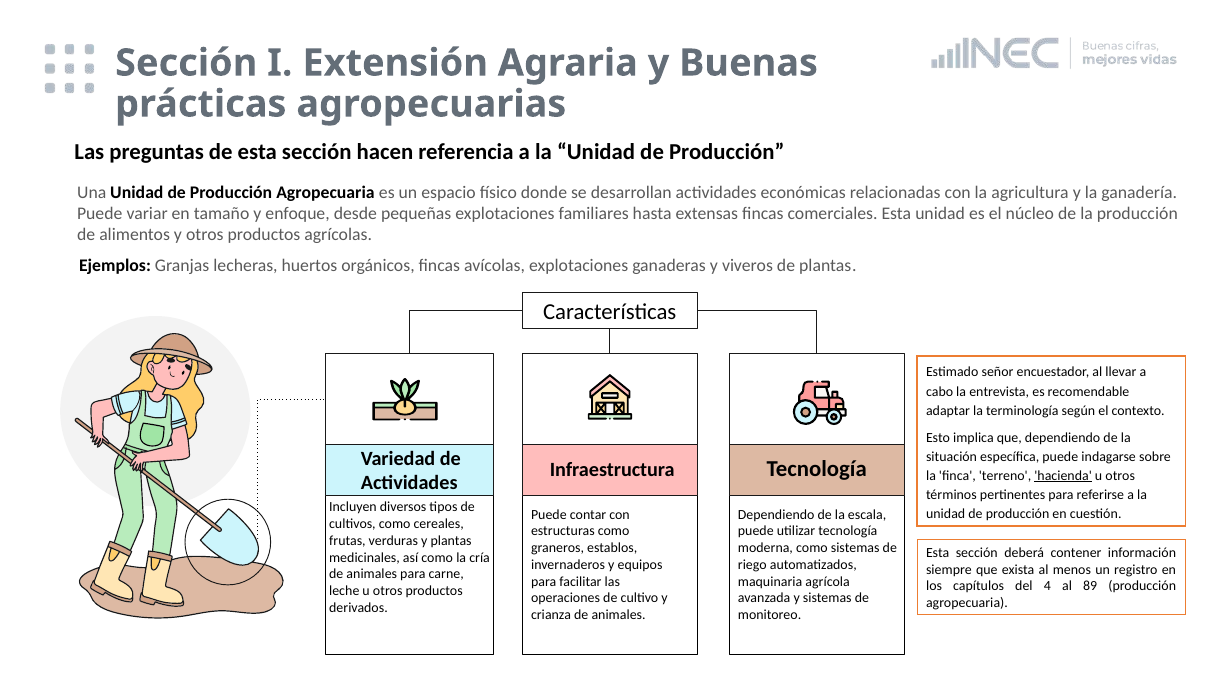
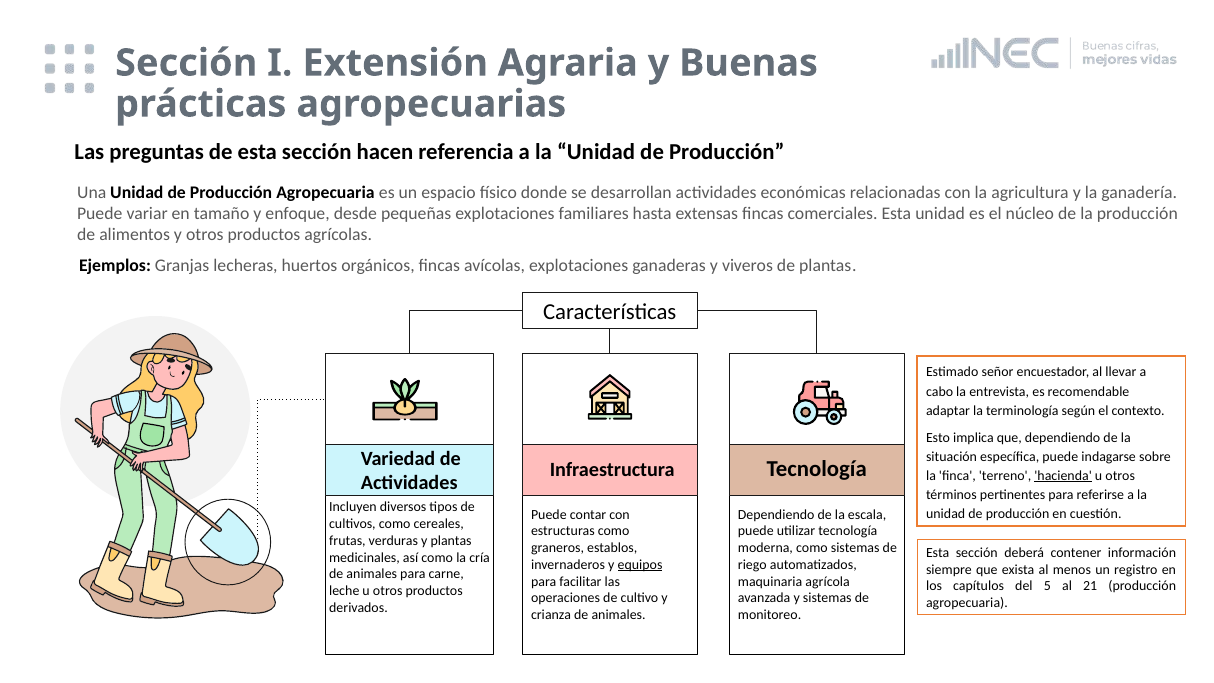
equipos underline: none -> present
4: 4 -> 5
89: 89 -> 21
